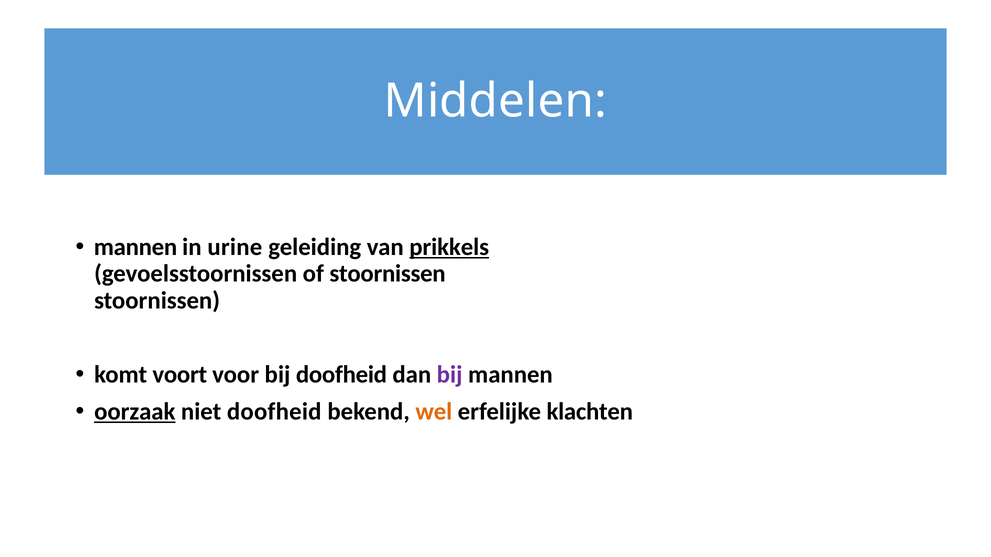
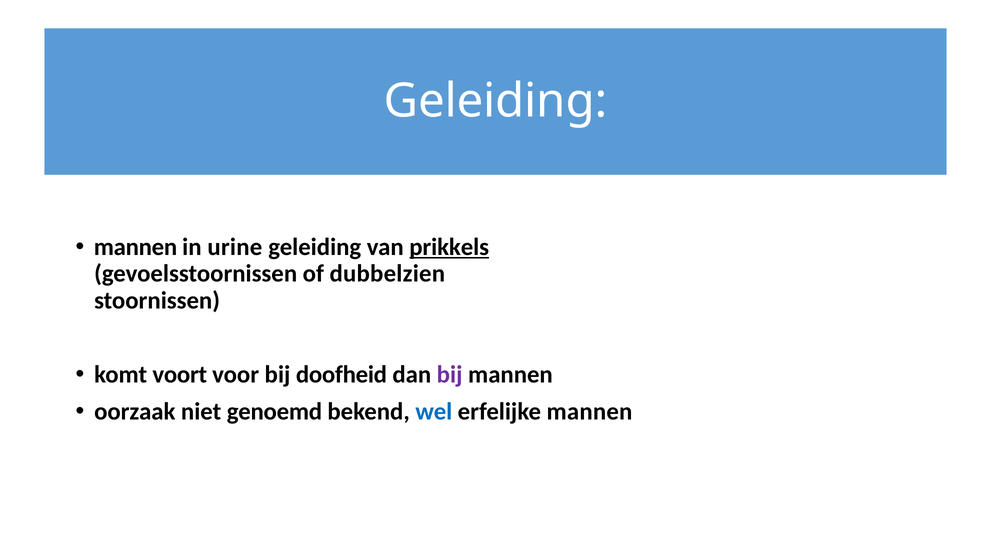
Middelen at (495, 101): Middelen -> Geleiding
of stoornissen: stoornissen -> dubbelzien
oorzaak underline: present -> none
niet doofheid: doofheid -> genoemd
wel colour: orange -> blue
erfelijke klachten: klachten -> mannen
